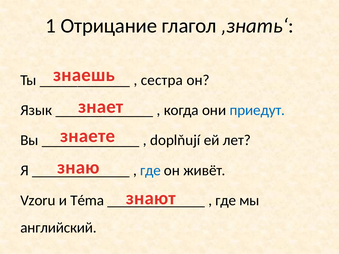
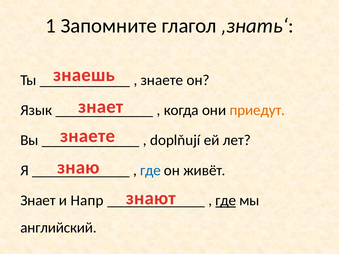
Отрицание: Отрицание -> Запомните
сестра at (162, 80): сестра -> знаете
приедут colour: blue -> orange
Vzoru at (38, 201): Vzoru -> Знает
Téma: Téma -> Напр
где at (226, 201) underline: none -> present
